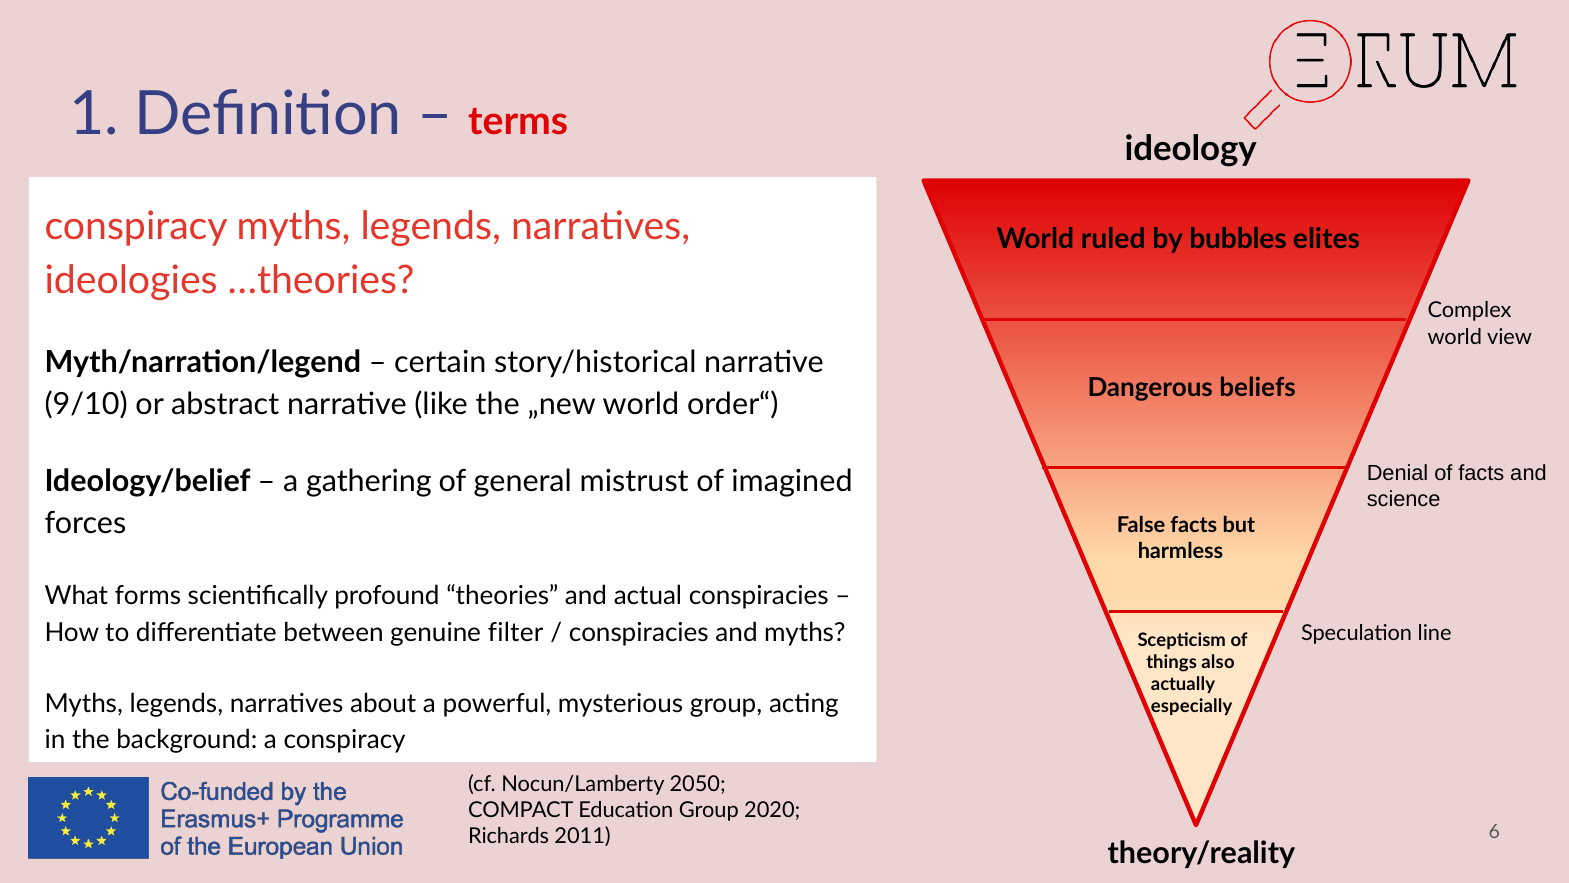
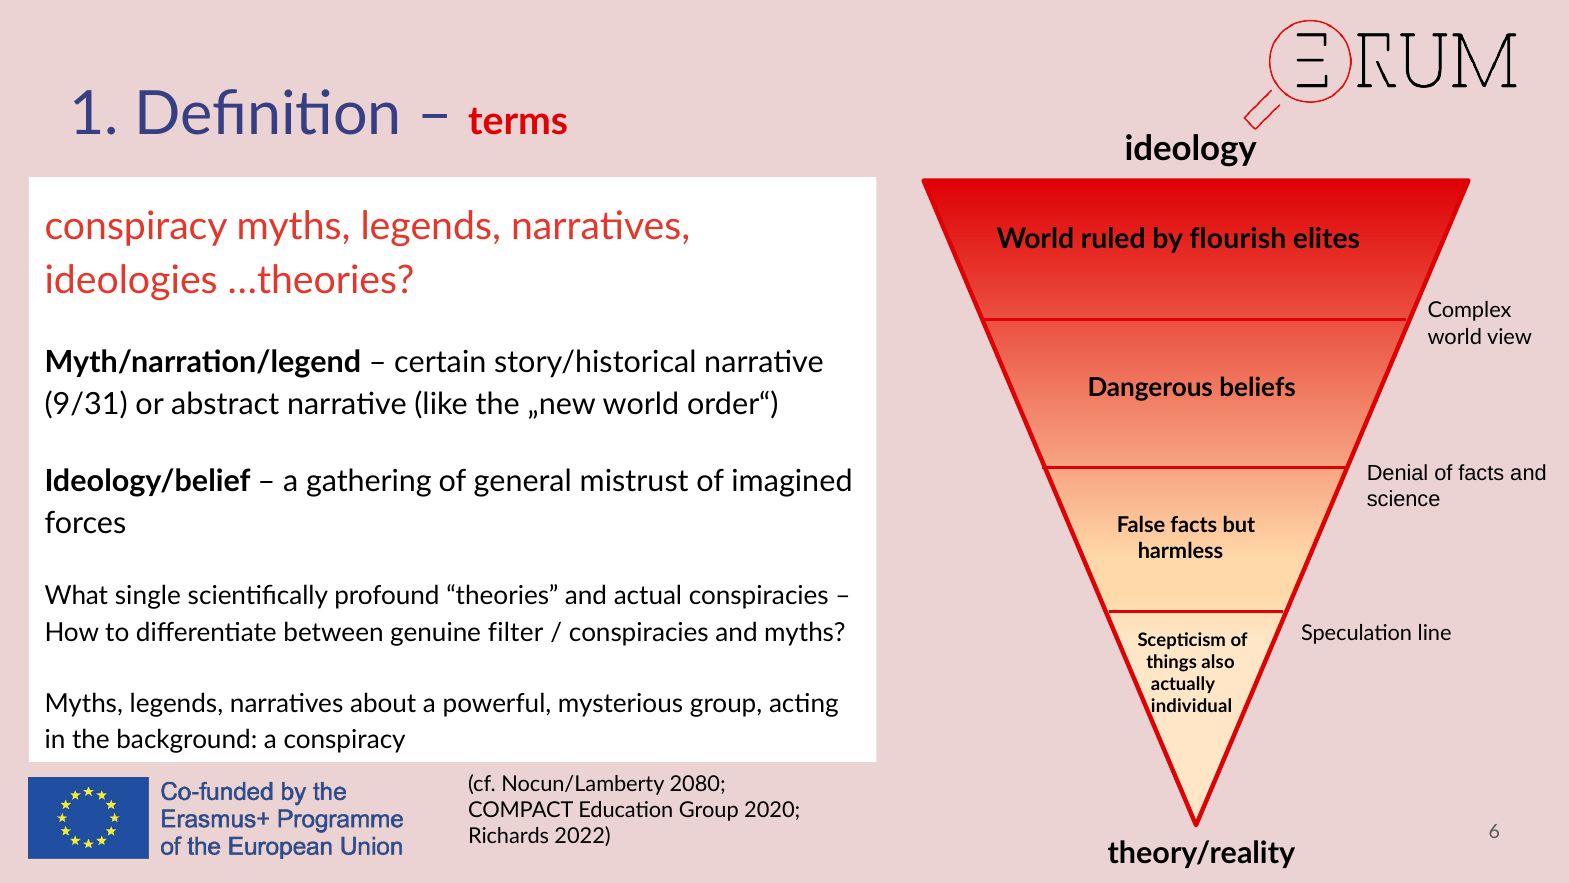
bubbles: bubbles -> flourish
9/10: 9/10 -> 9/31
forms: forms -> single
especially: especially -> individual
2050: 2050 -> 2080
2011: 2011 -> 2022
